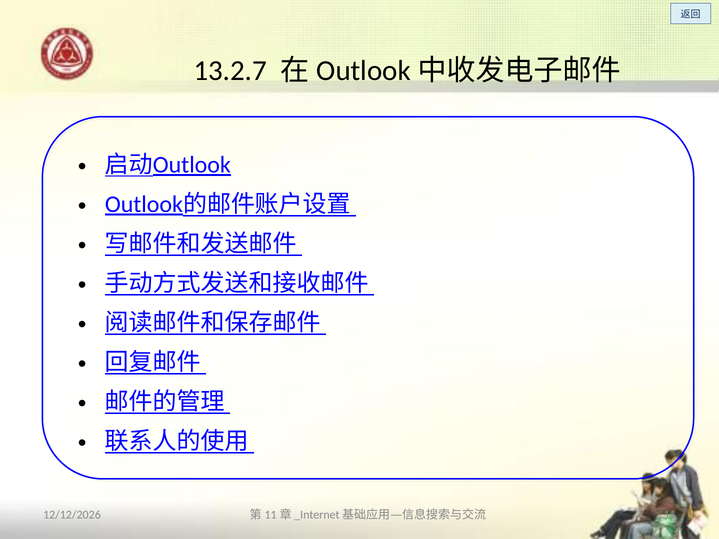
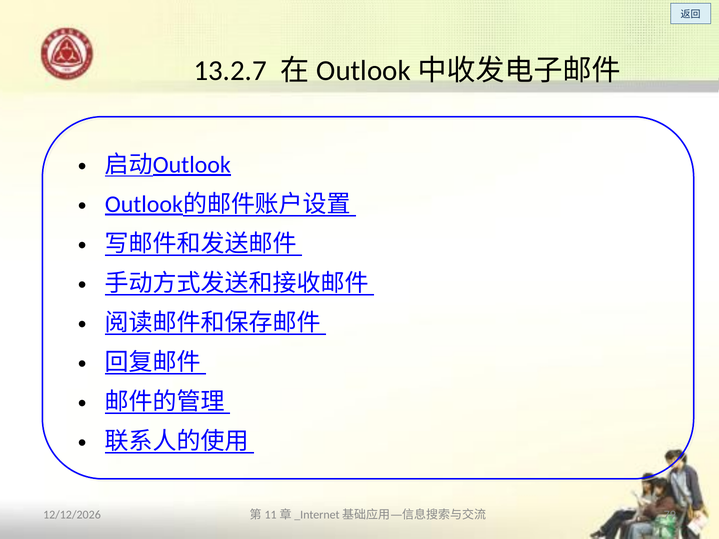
11: 11 -> 79
